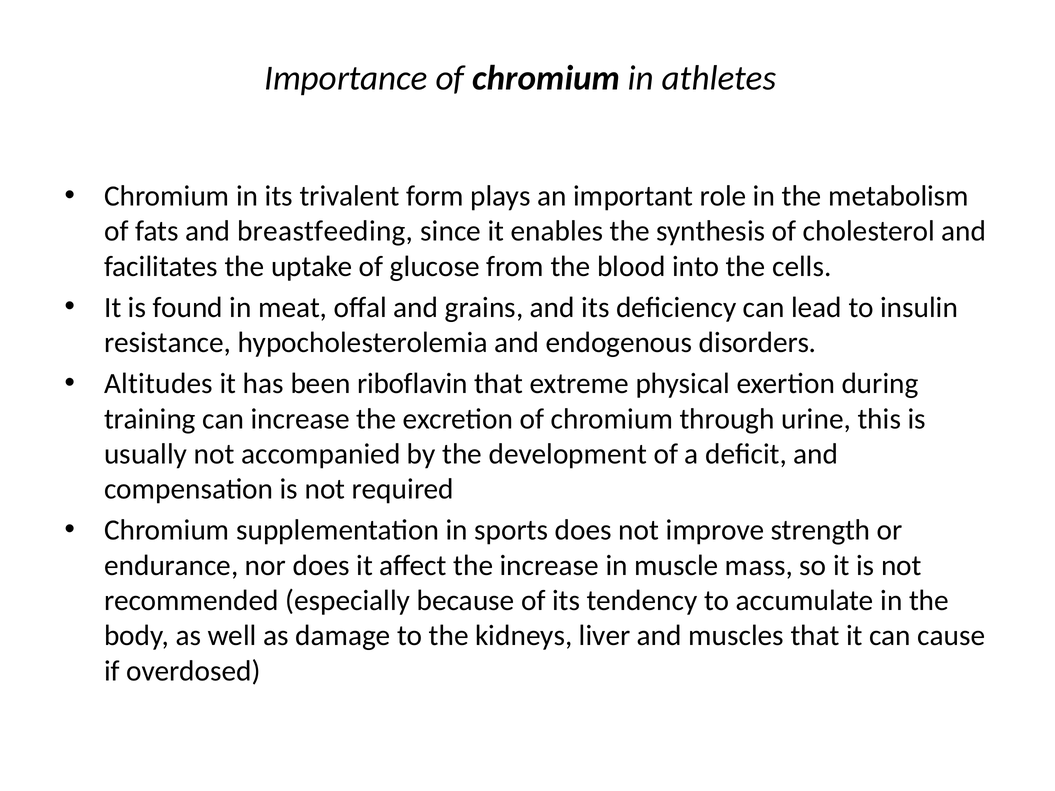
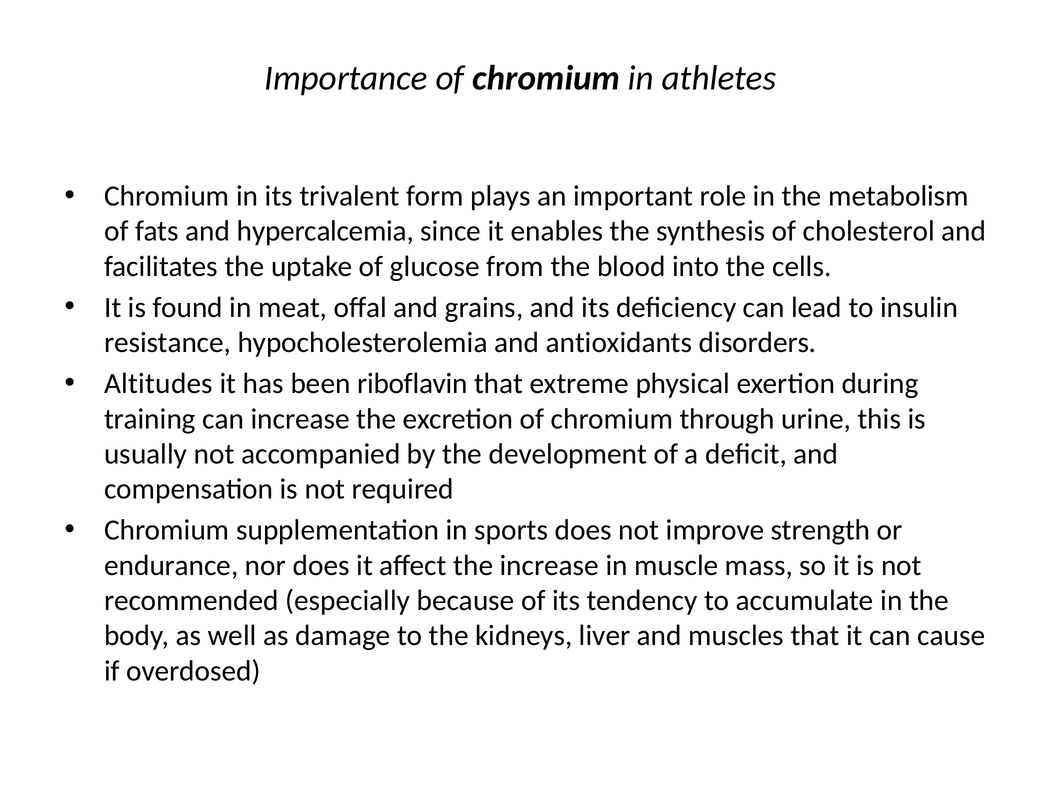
breastfeeding: breastfeeding -> hypercalcemia
endogenous: endogenous -> antioxidants
